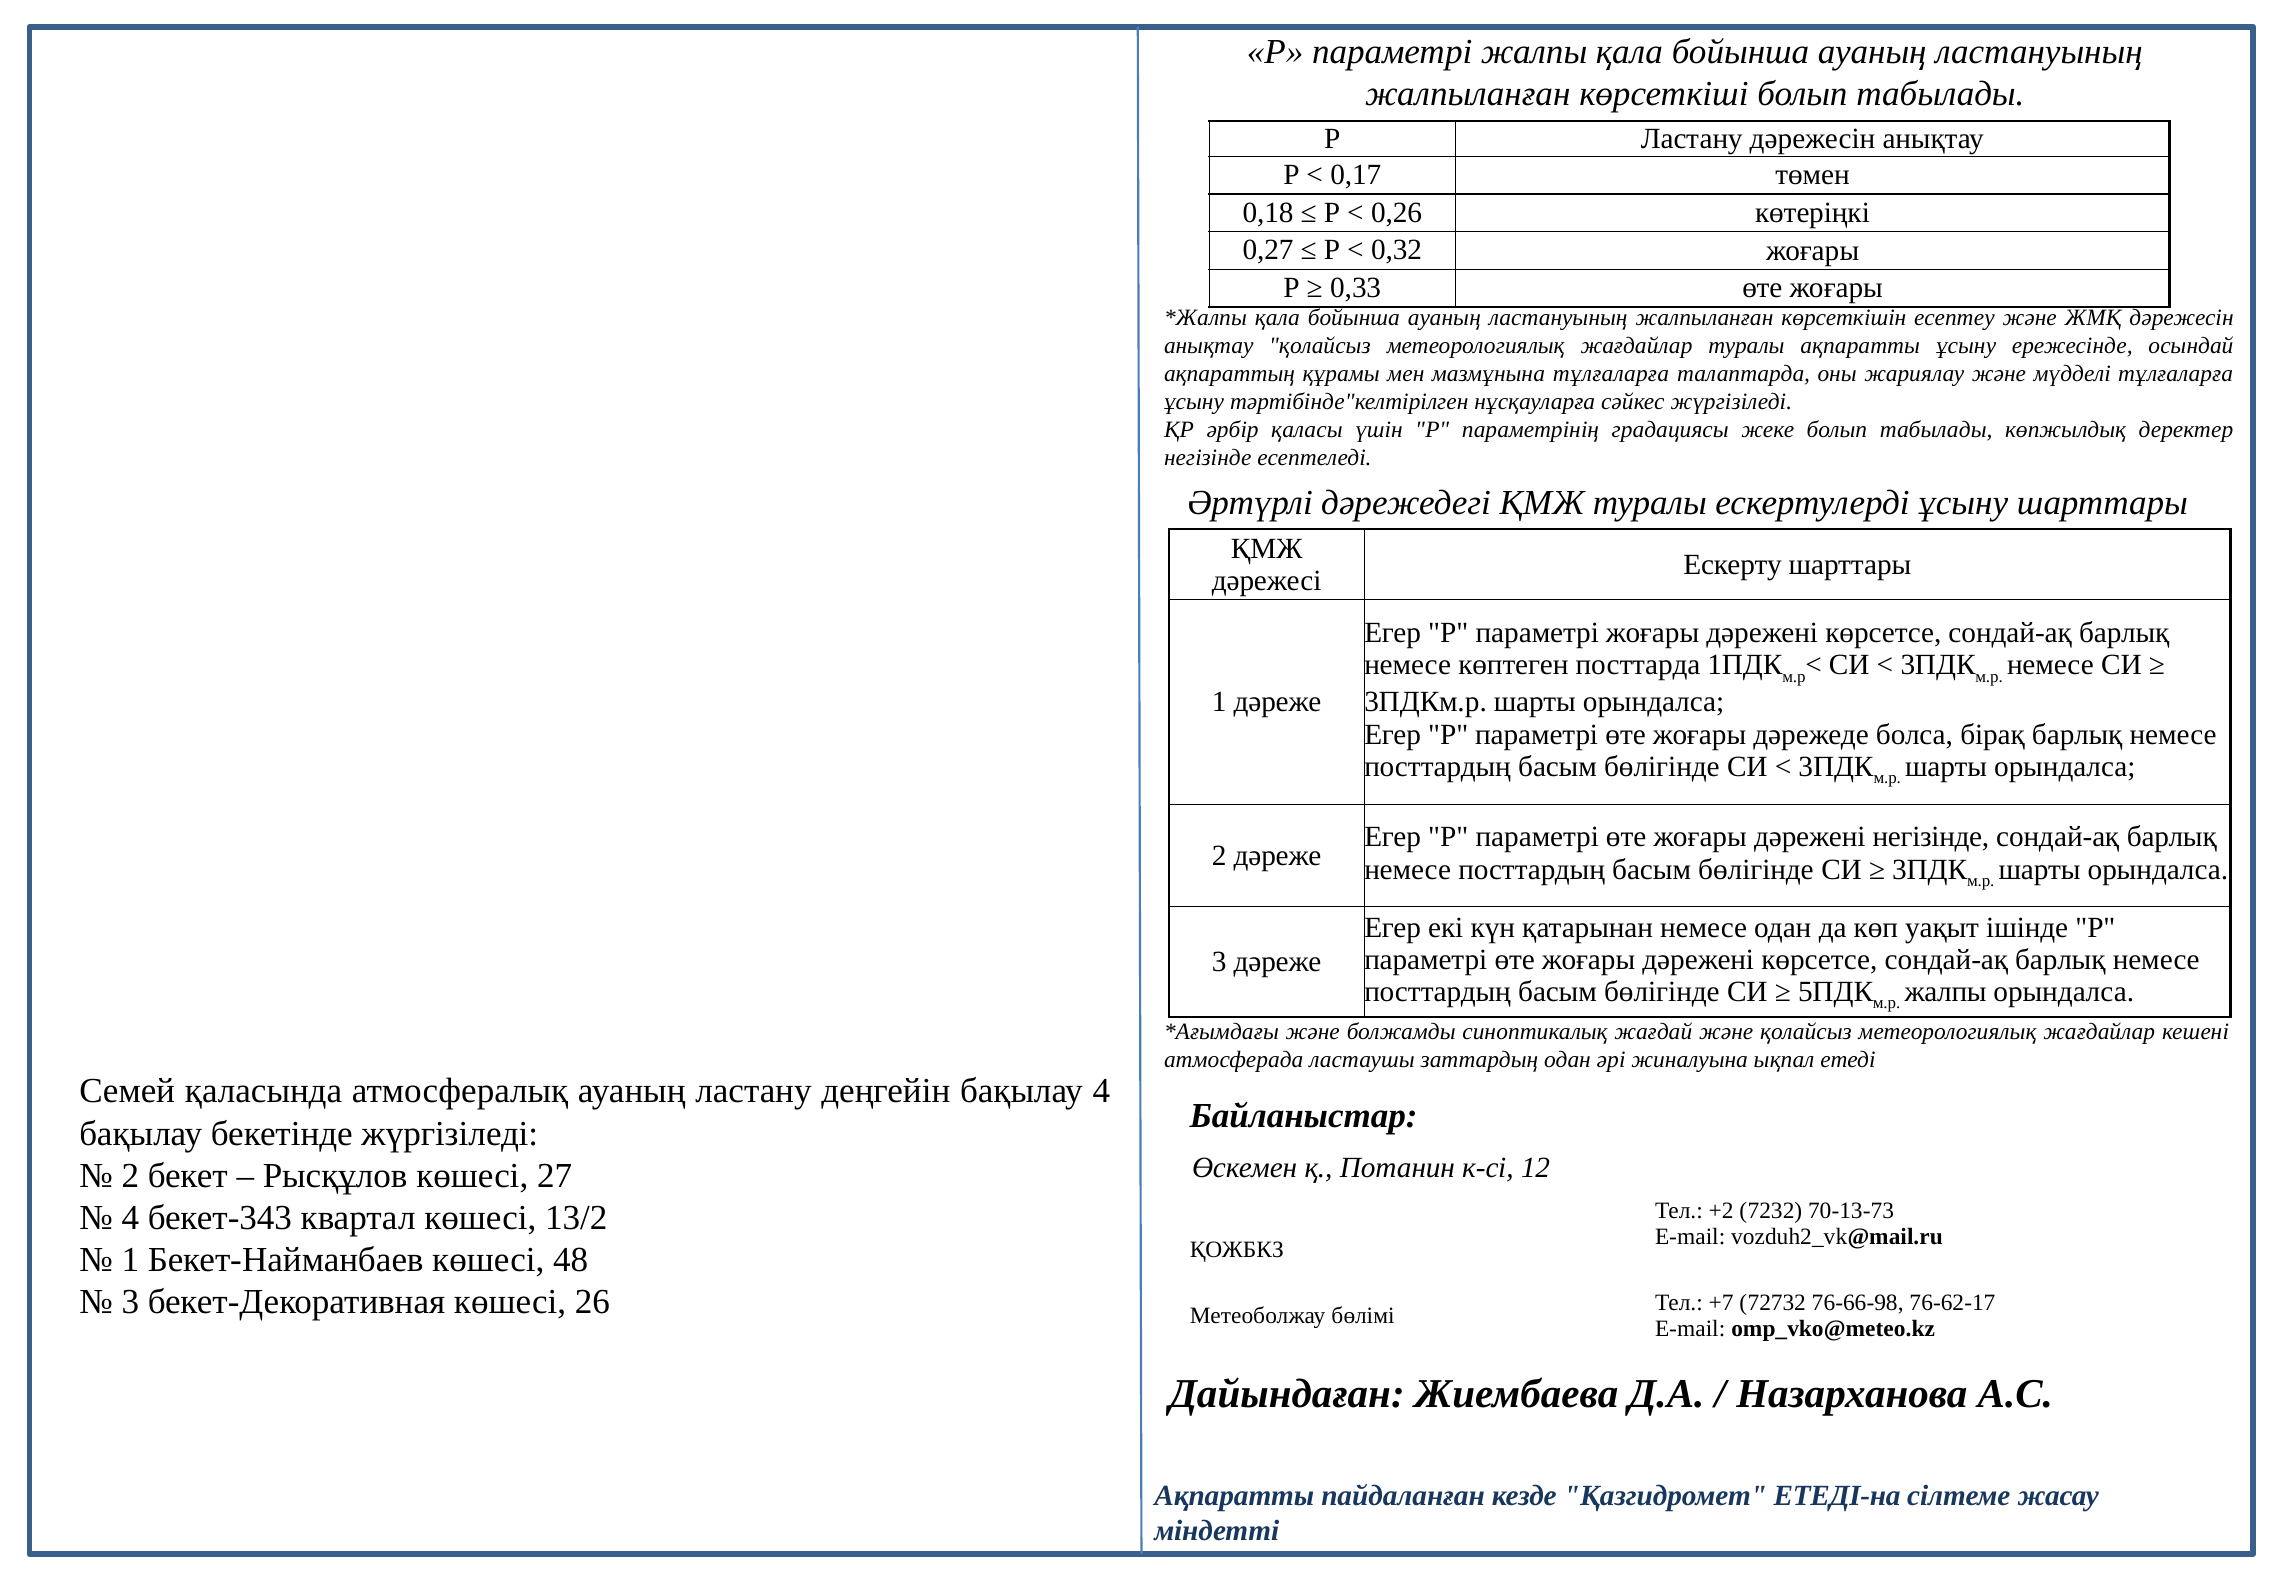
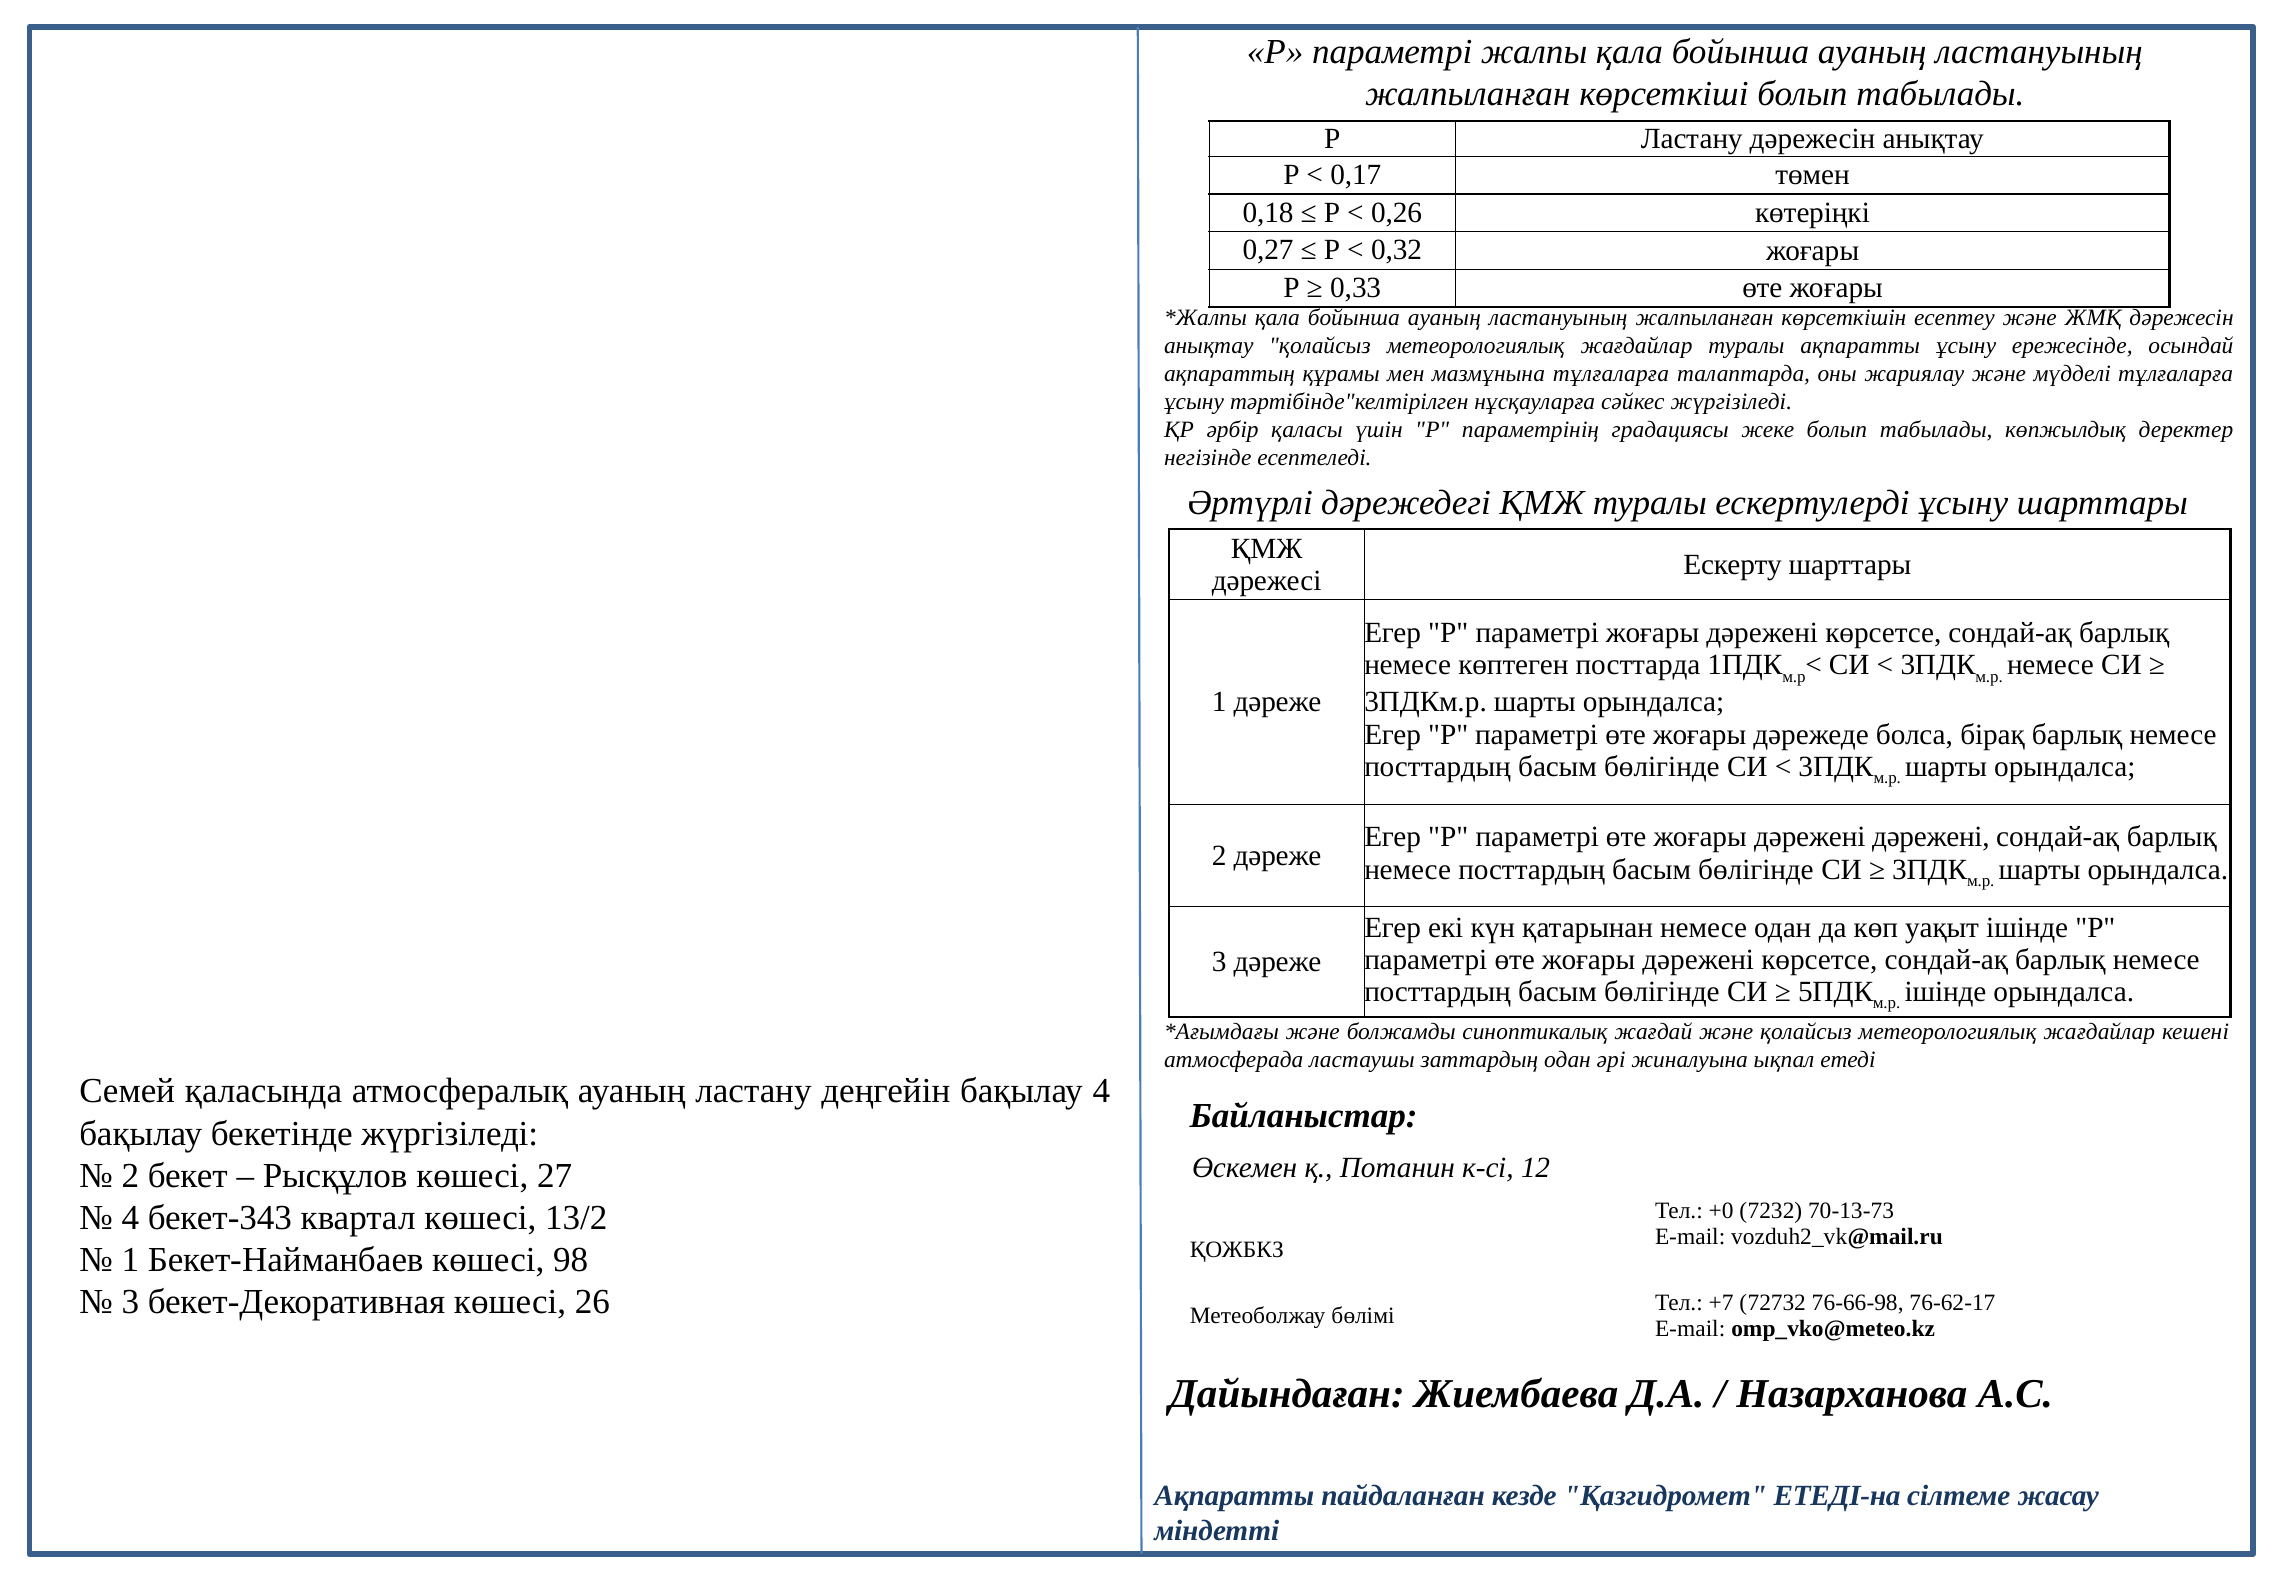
дәрежені негізінде: негізінде -> дәрежені
жалпы at (1946, 992): жалпы -> ішінде
+2: +2 -> +0
48: 48 -> 98
